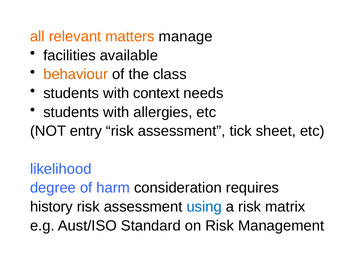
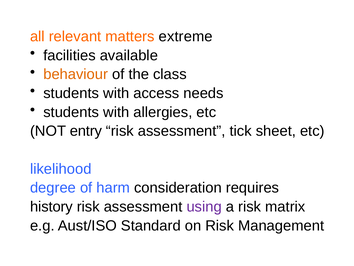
manage: manage -> extreme
context: context -> access
using colour: blue -> purple
